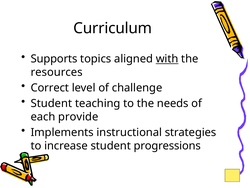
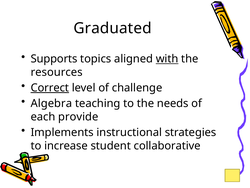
Curriculum: Curriculum -> Graduated
Correct underline: none -> present
Student at (51, 103): Student -> Algebra
progressions: progressions -> collaborative
